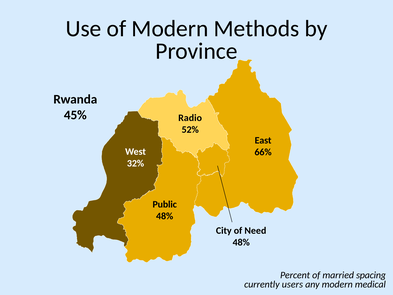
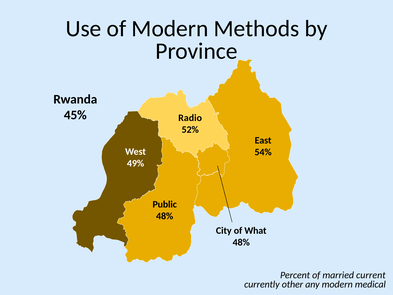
66%: 66% -> 54%
32%: 32% -> 49%
Need: Need -> What
spacing: spacing -> current
users: users -> other
